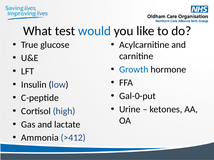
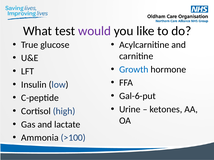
would colour: blue -> purple
Gal-0-put: Gal-0-put -> Gal-6-put
>412: >412 -> >100
